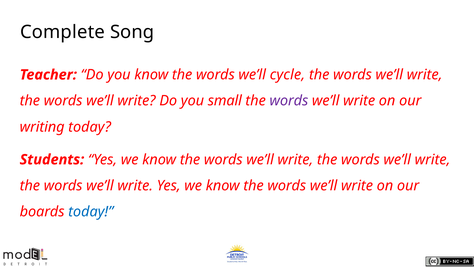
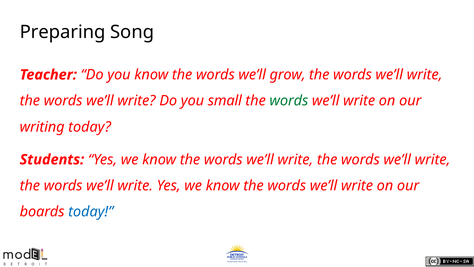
Complete: Complete -> Preparing
cycle: cycle -> grow
words at (289, 101) colour: purple -> green
